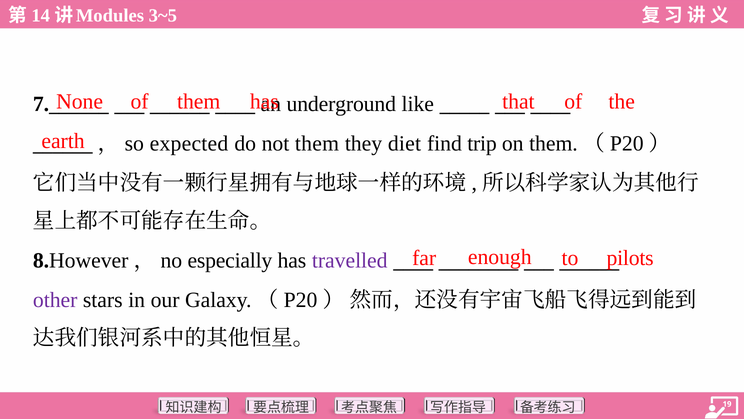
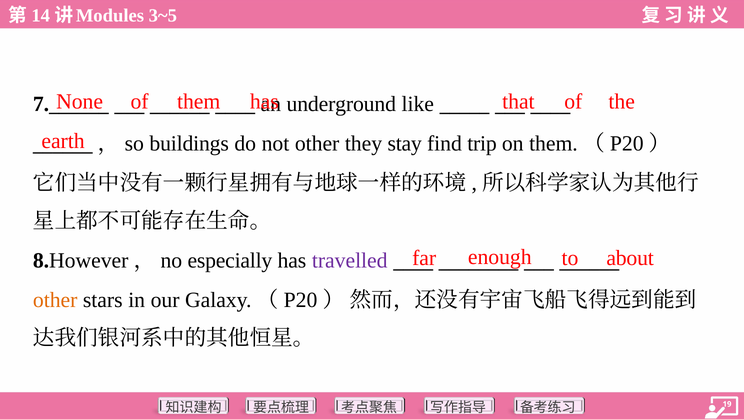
expected: expected -> buildings
not them: them -> other
diet: diet -> stay
pilots: pilots -> about
other at (55, 300) colour: purple -> orange
